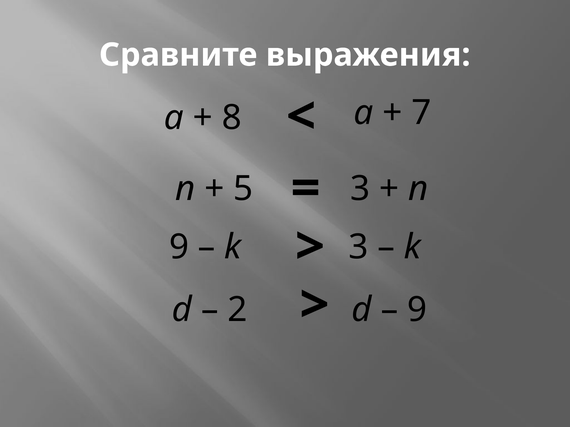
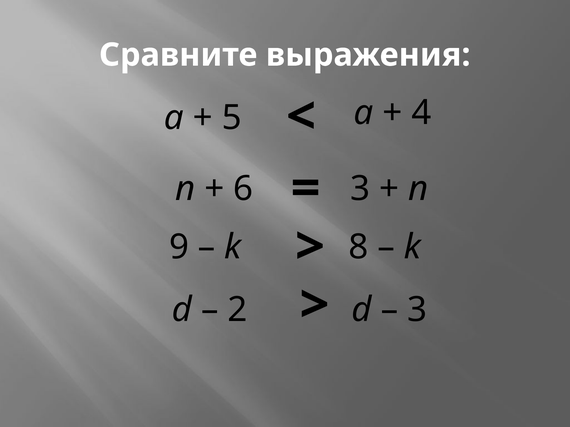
8: 8 -> 5
7: 7 -> 4
5: 5 -> 6
k 3: 3 -> 8
9 at (417, 310): 9 -> 3
